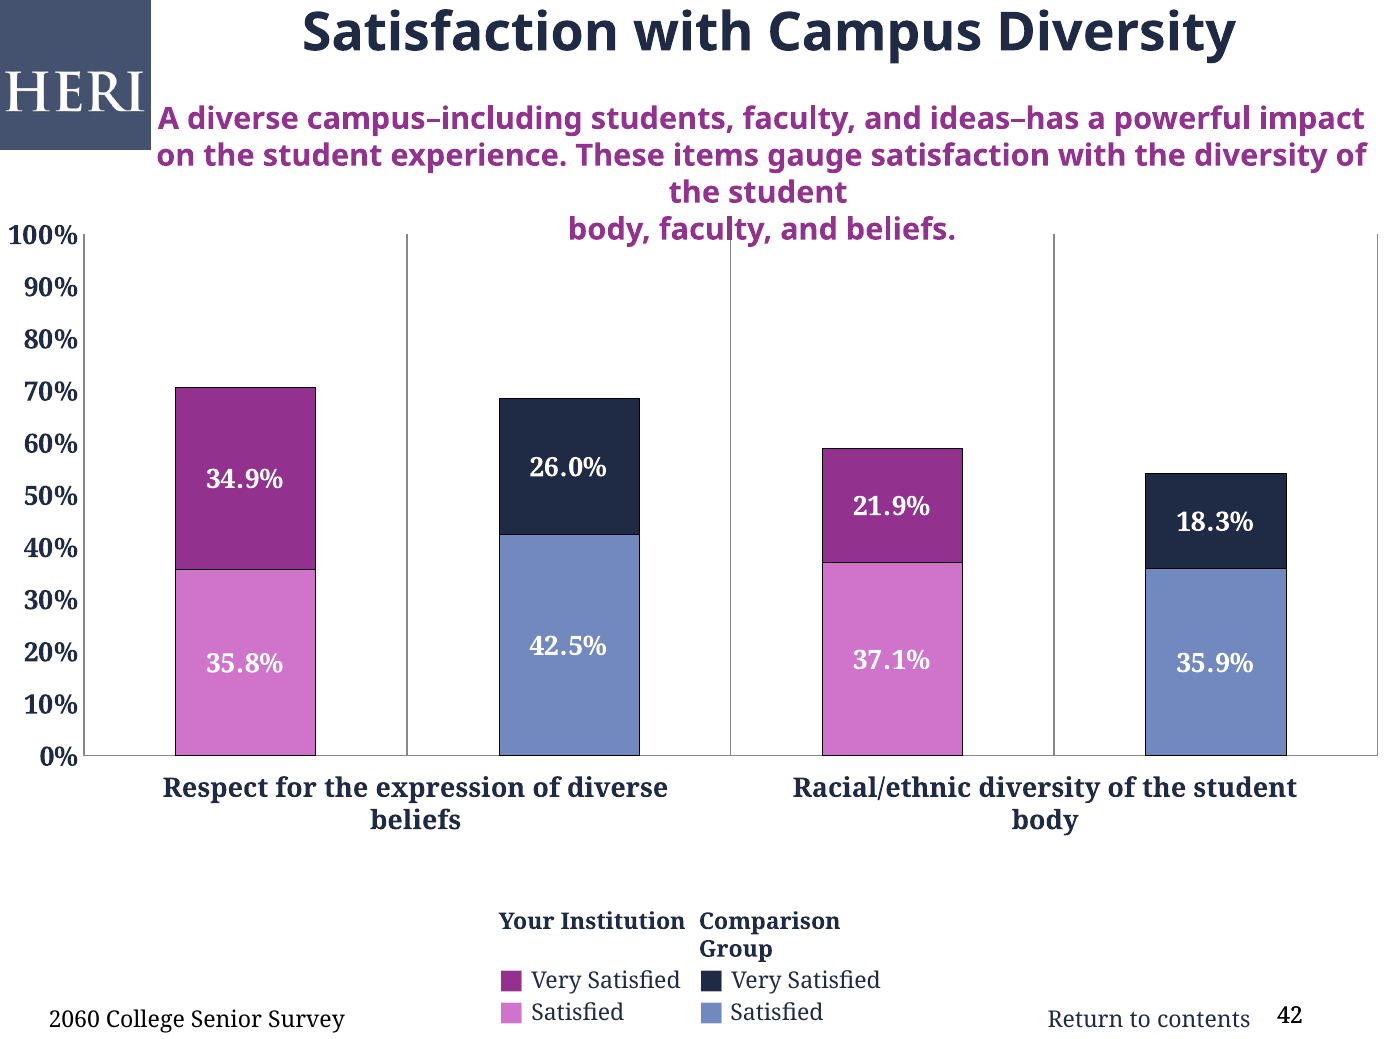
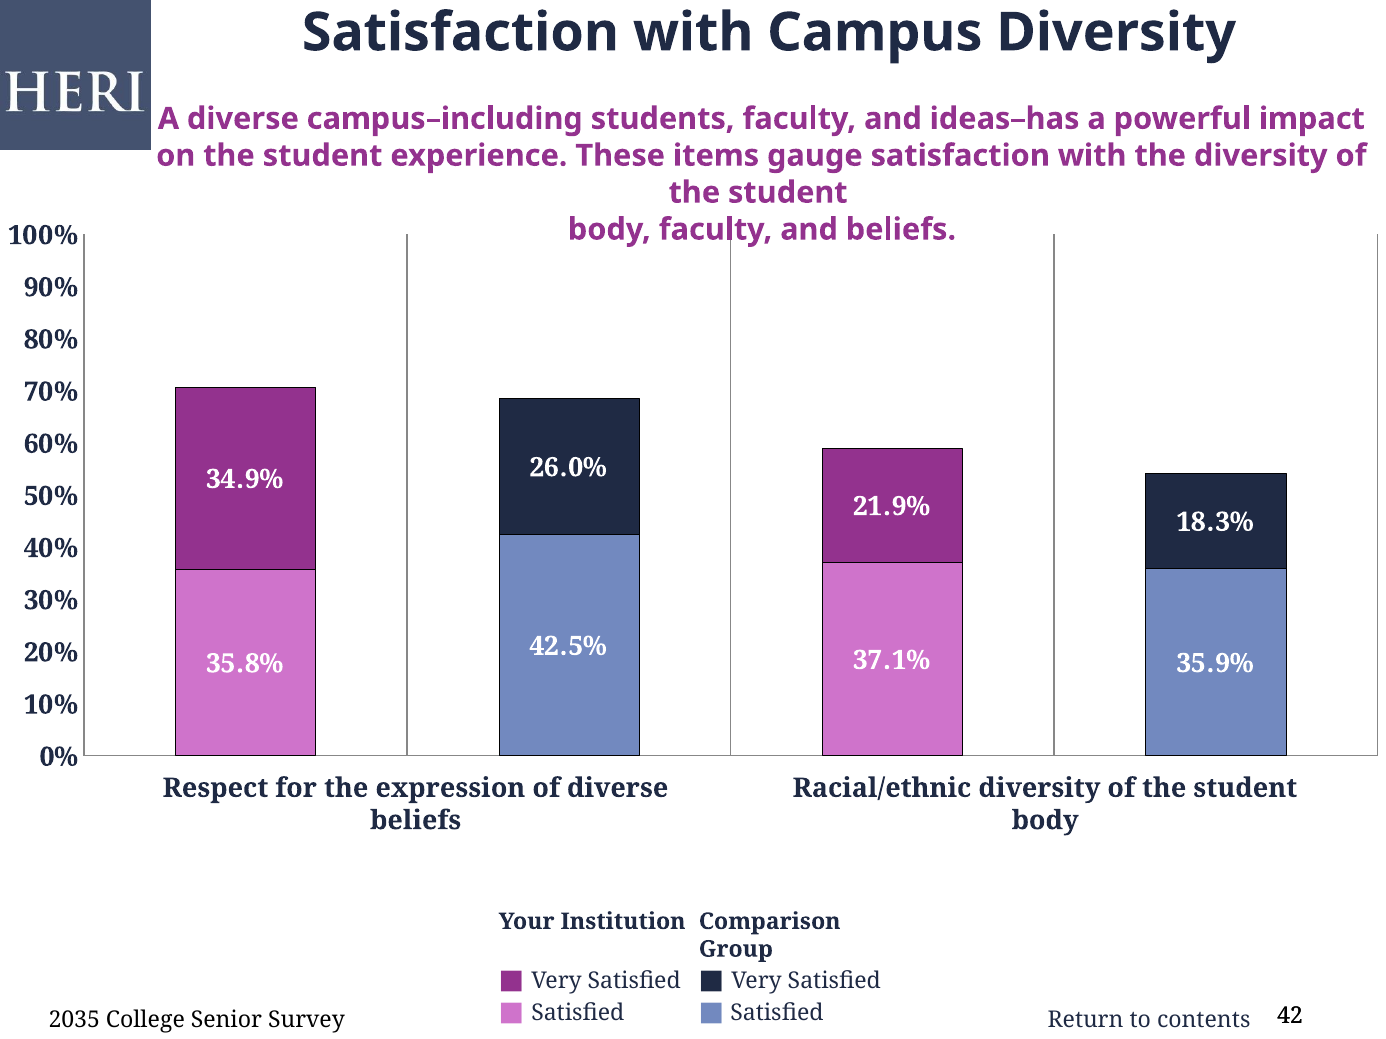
2060: 2060 -> 2035
